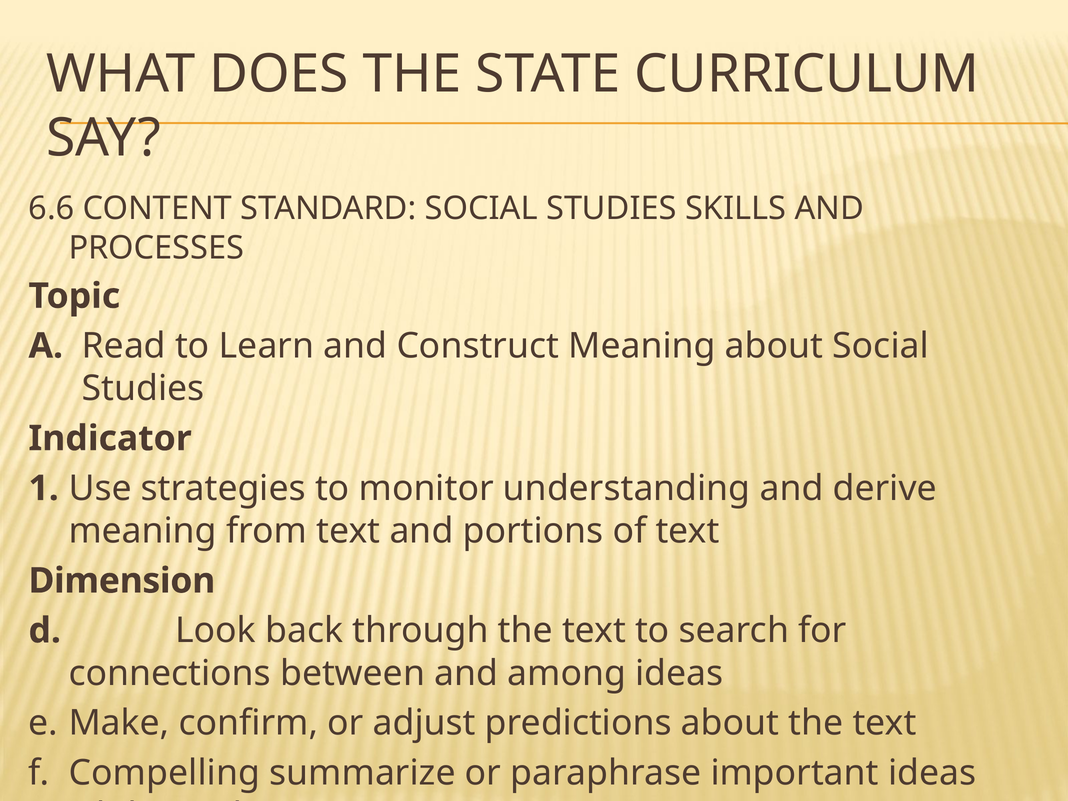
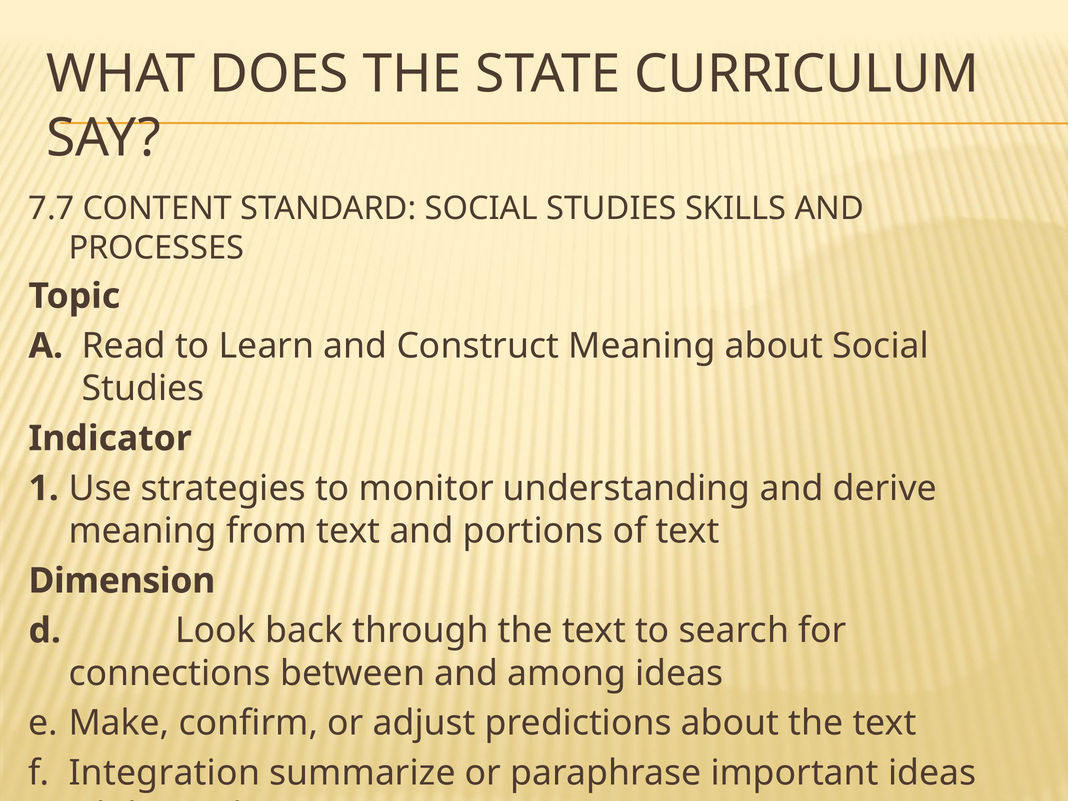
6.6: 6.6 -> 7.7
Compelling: Compelling -> Integration
